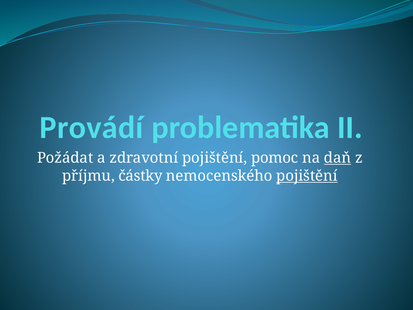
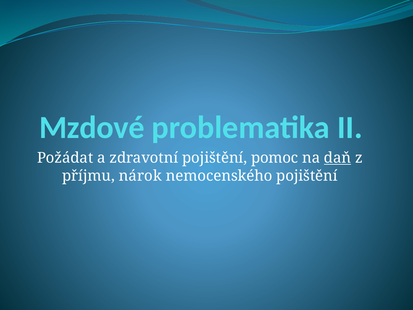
Provádí: Provádí -> Mzdové
částky: částky -> nárok
pojištění at (307, 176) underline: present -> none
